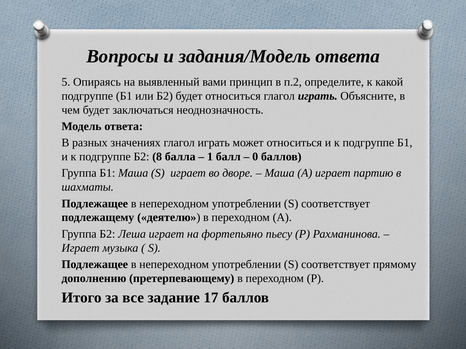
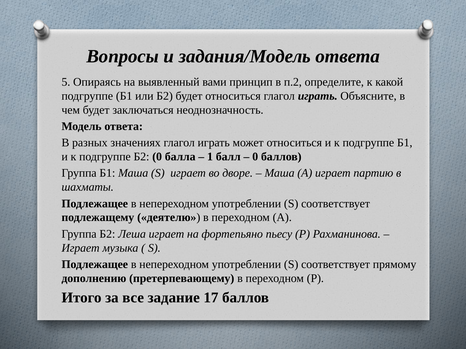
Б2 8: 8 -> 0
